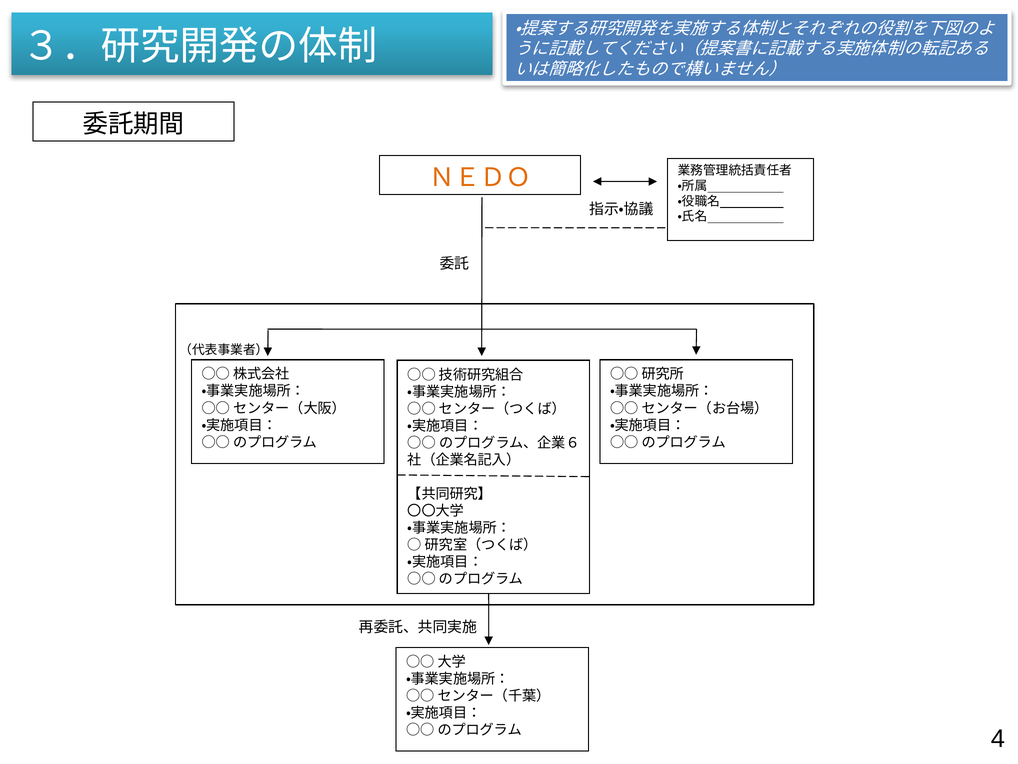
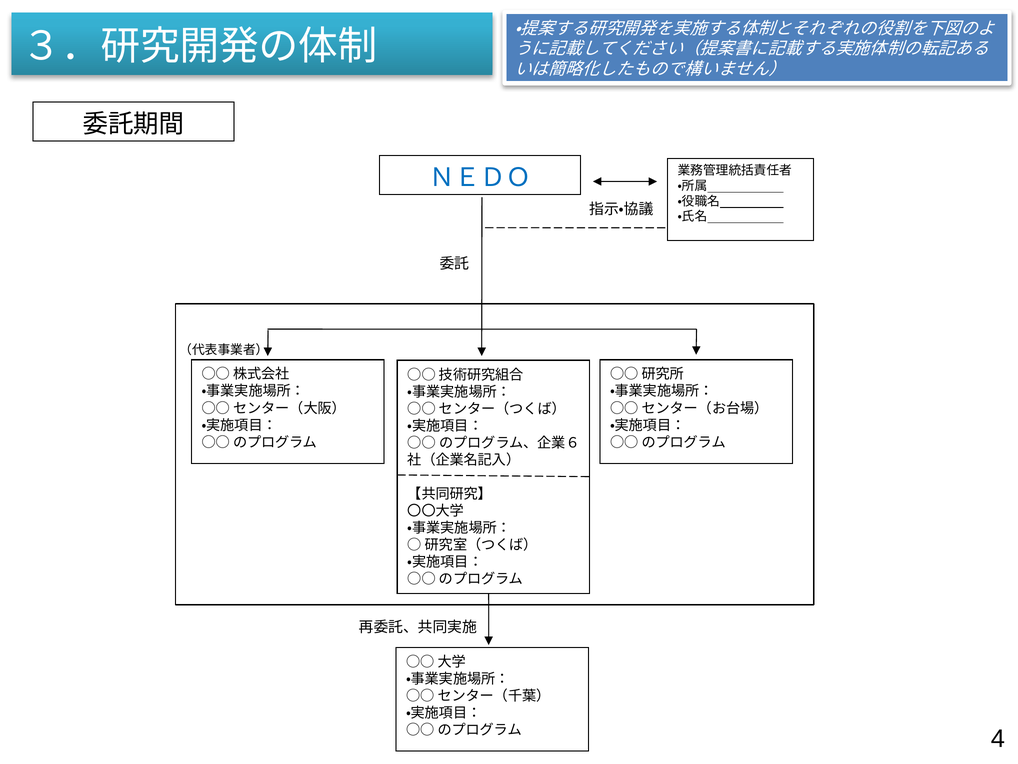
ＮＥＤＯ colour: orange -> blue
